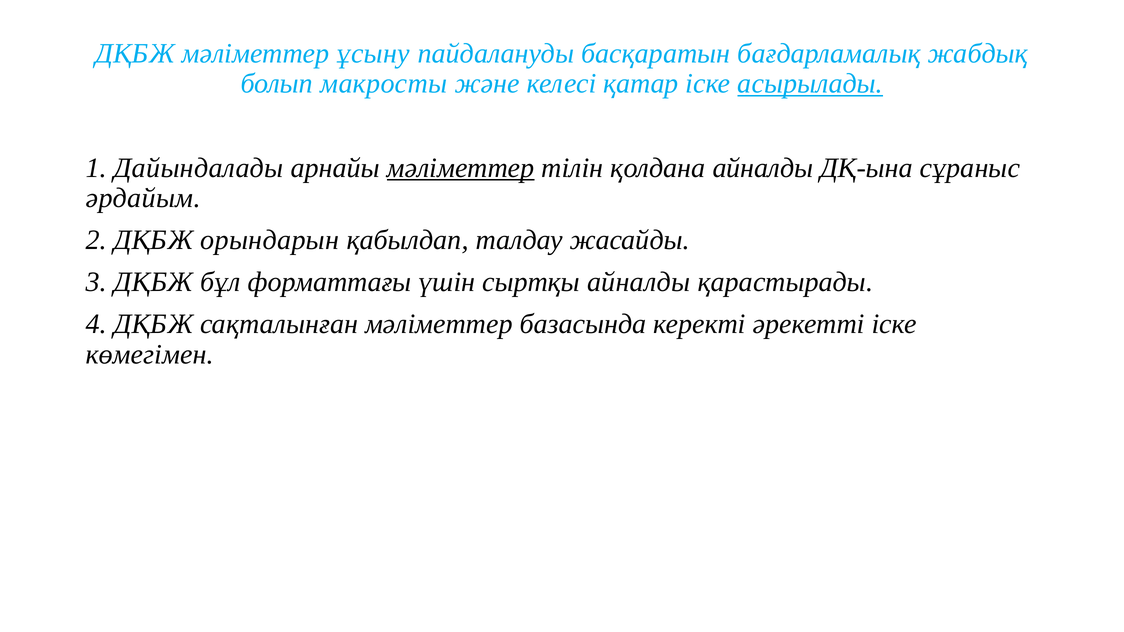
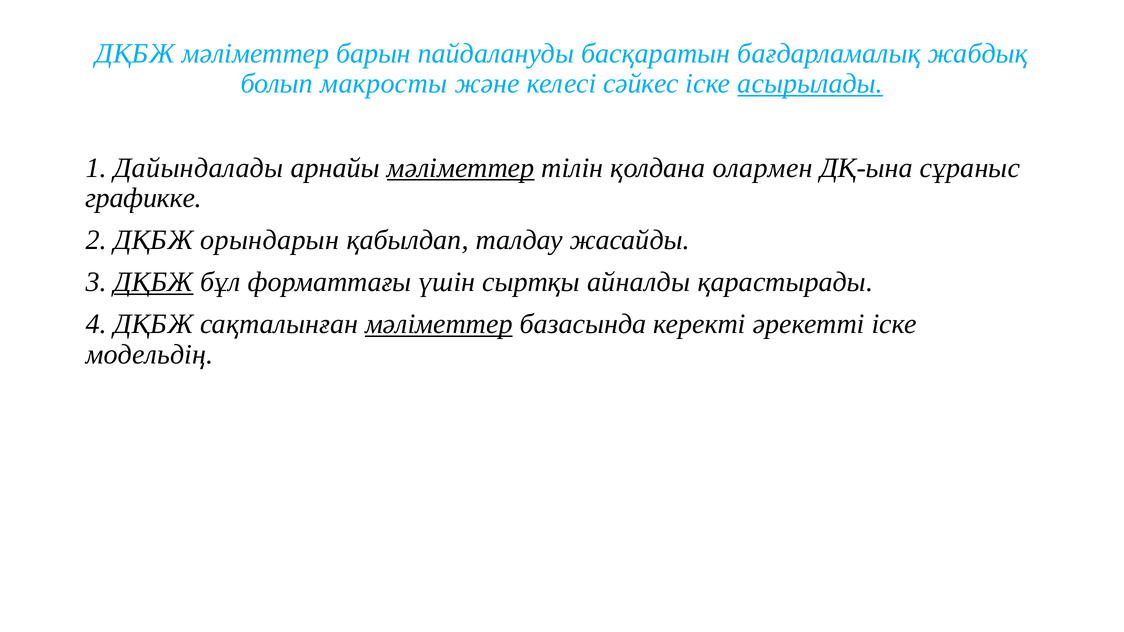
ұсыну: ұсыну -> барын
қатар: қатар -> сәйкес
қолдана айналды: айналды -> олармен
әрдайым: әрдайым -> графикке
ДҚБЖ at (153, 282) underline: none -> present
мәліметтер at (439, 324) underline: none -> present
көмегімен: көмегімен -> модельдің
